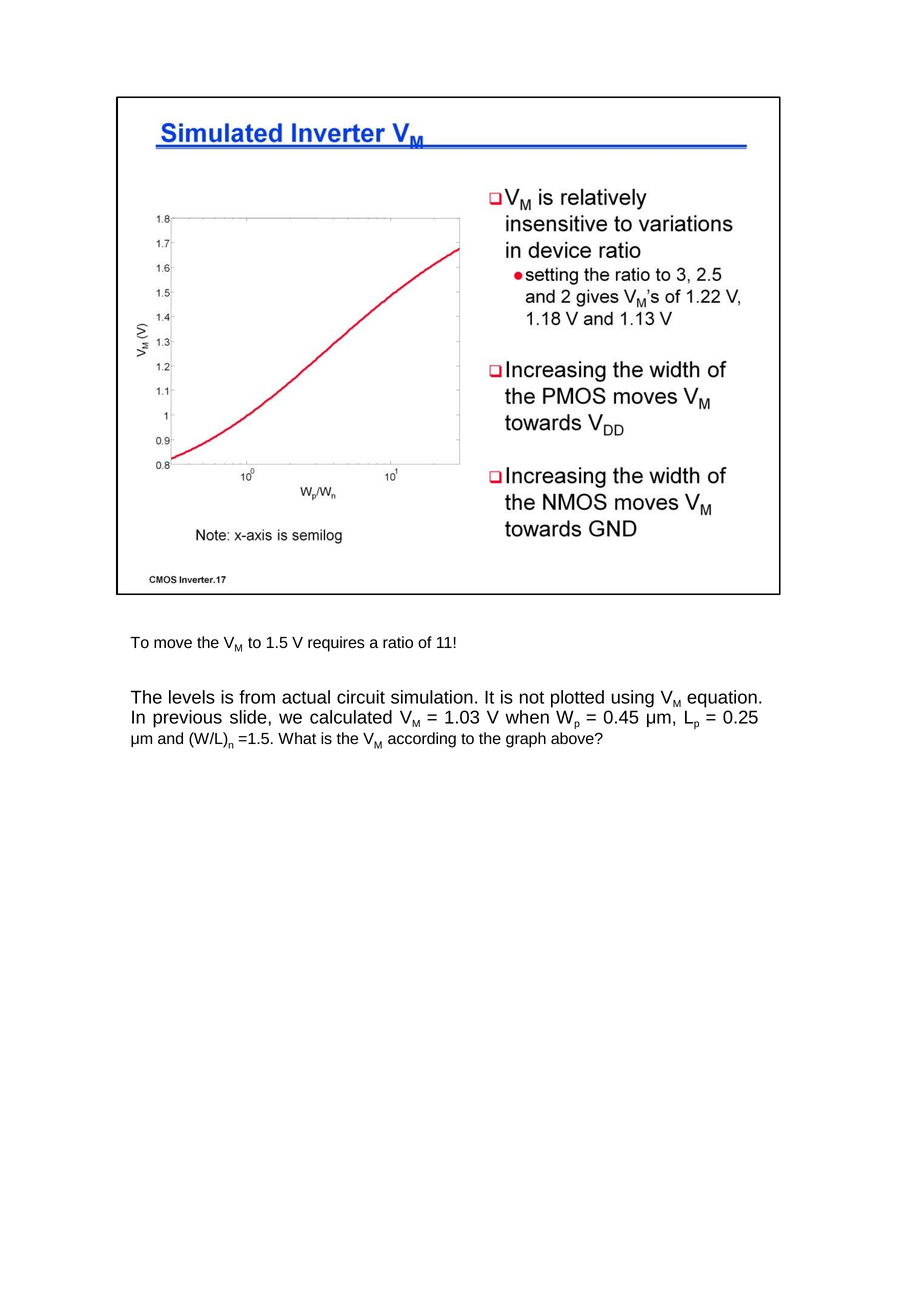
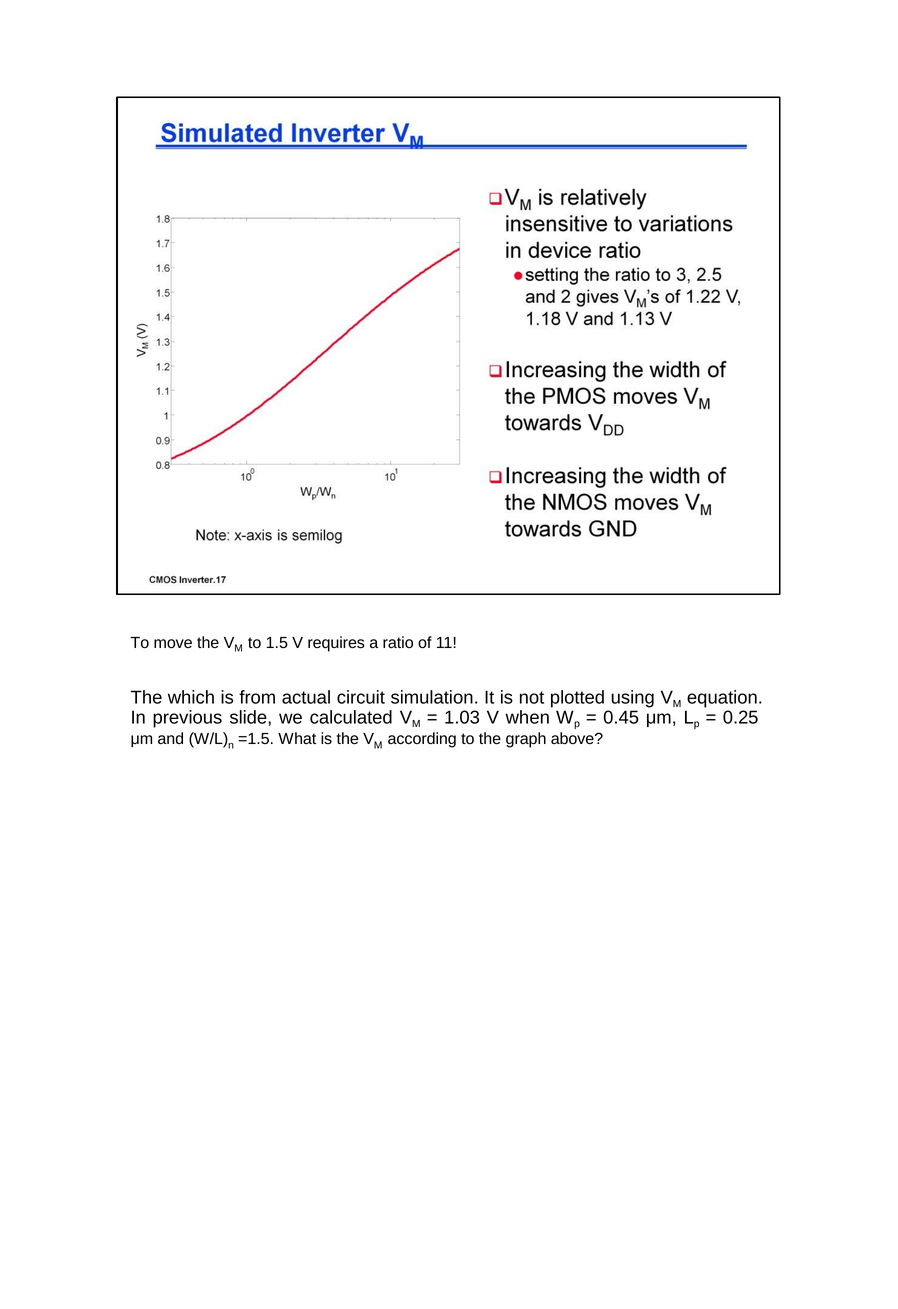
levels: levels -> which
